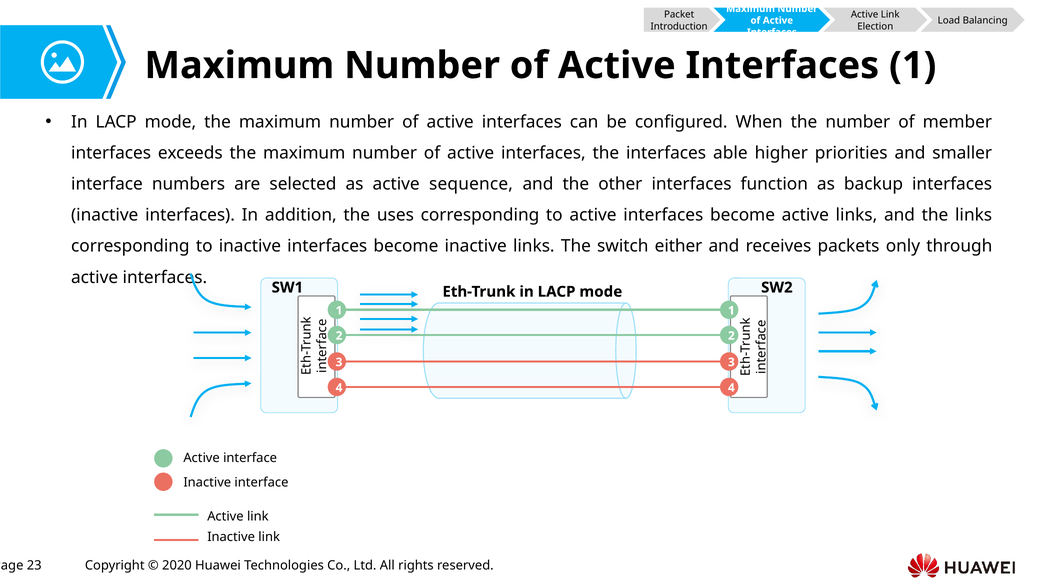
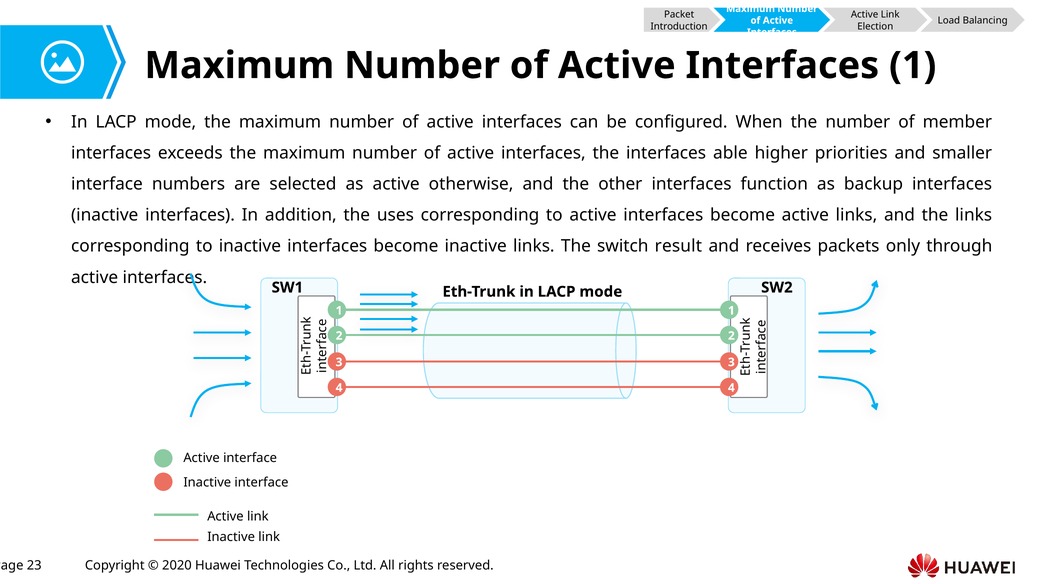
sequence: sequence -> otherwise
either: either -> result
